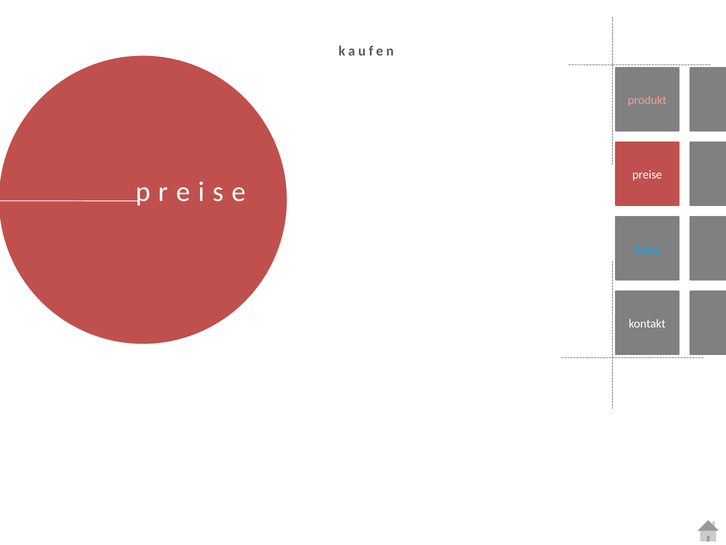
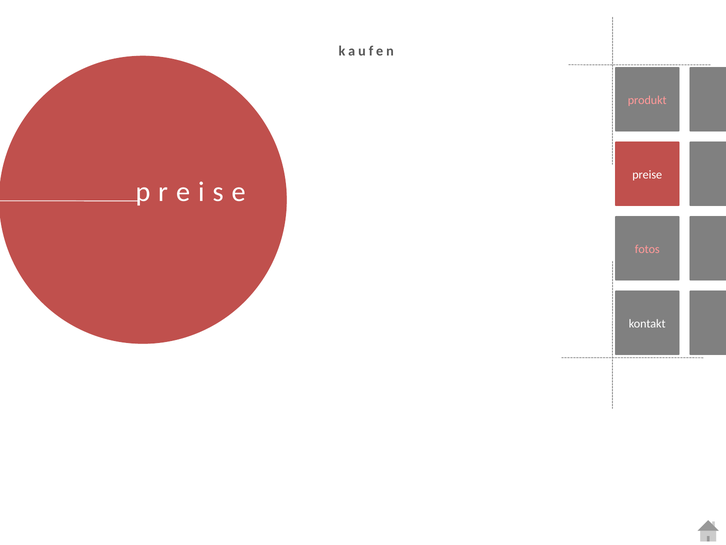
fotos colour: light blue -> pink
